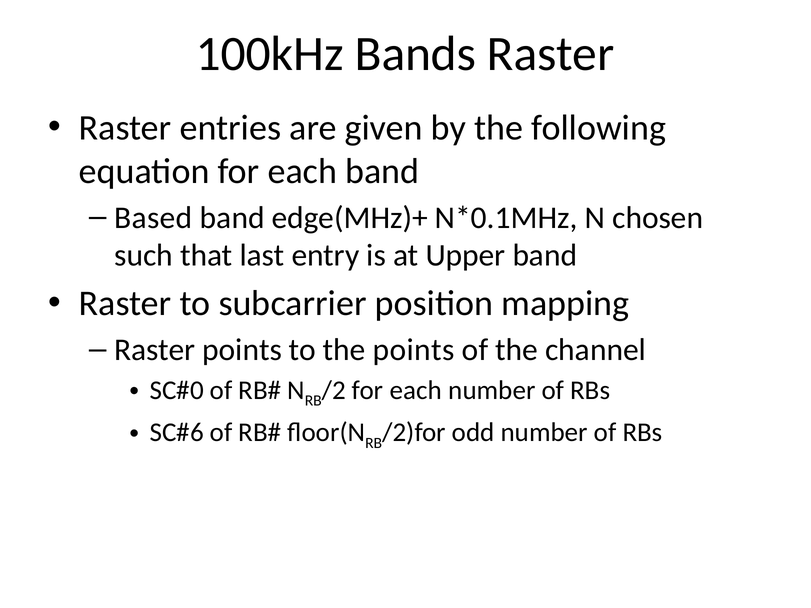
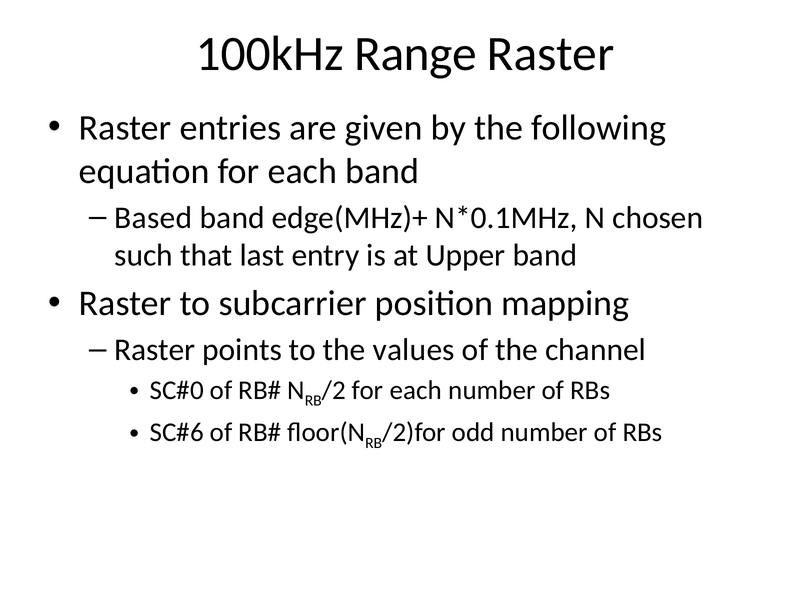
Bands: Bands -> Range
the points: points -> values
